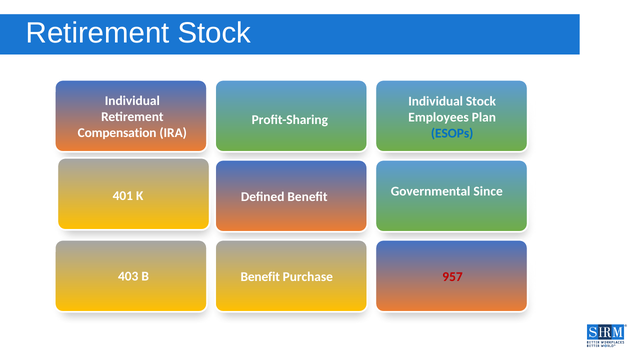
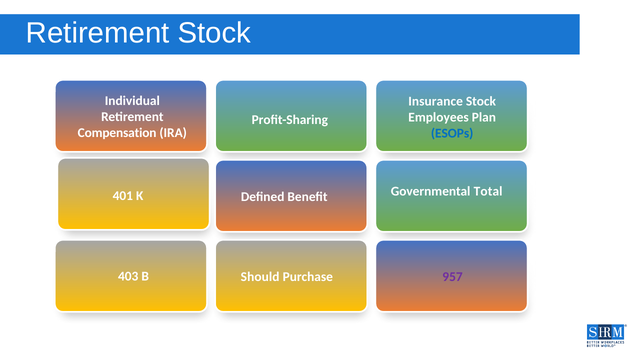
Individual at (436, 101): Individual -> Insurance
Since: Since -> Total
B Benefit: Benefit -> Should
957 colour: red -> purple
